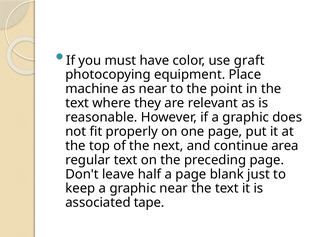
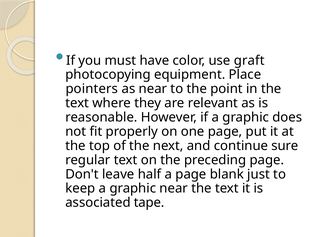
machine: machine -> pointers
area: area -> sure
